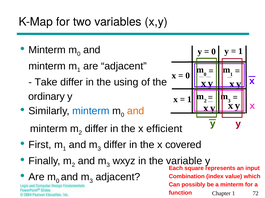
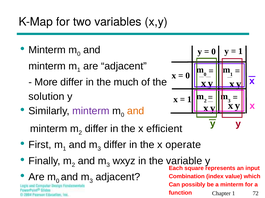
Take: Take -> More
using: using -> much
ordinary: ordinary -> solution
minterm at (91, 111) colour: blue -> purple
covered: covered -> operate
